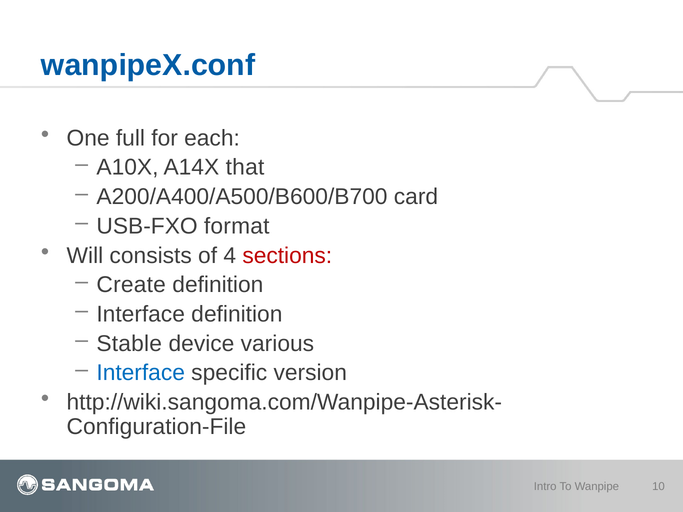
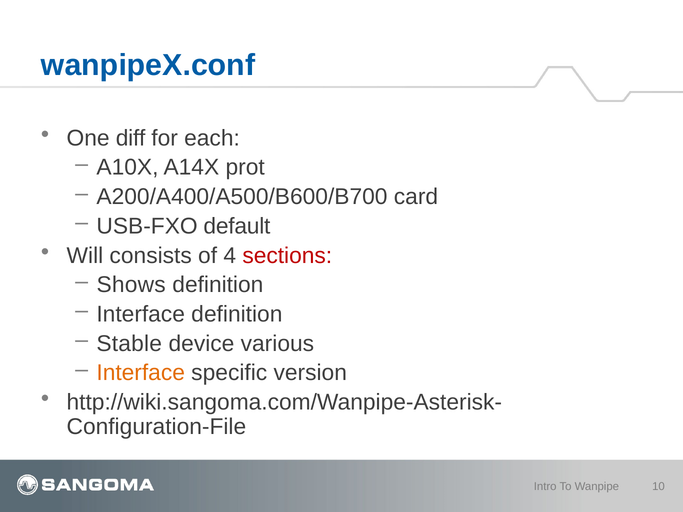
full: full -> diff
that: that -> prot
format: format -> default
Create: Create -> Shows
Interface at (141, 373) colour: blue -> orange
